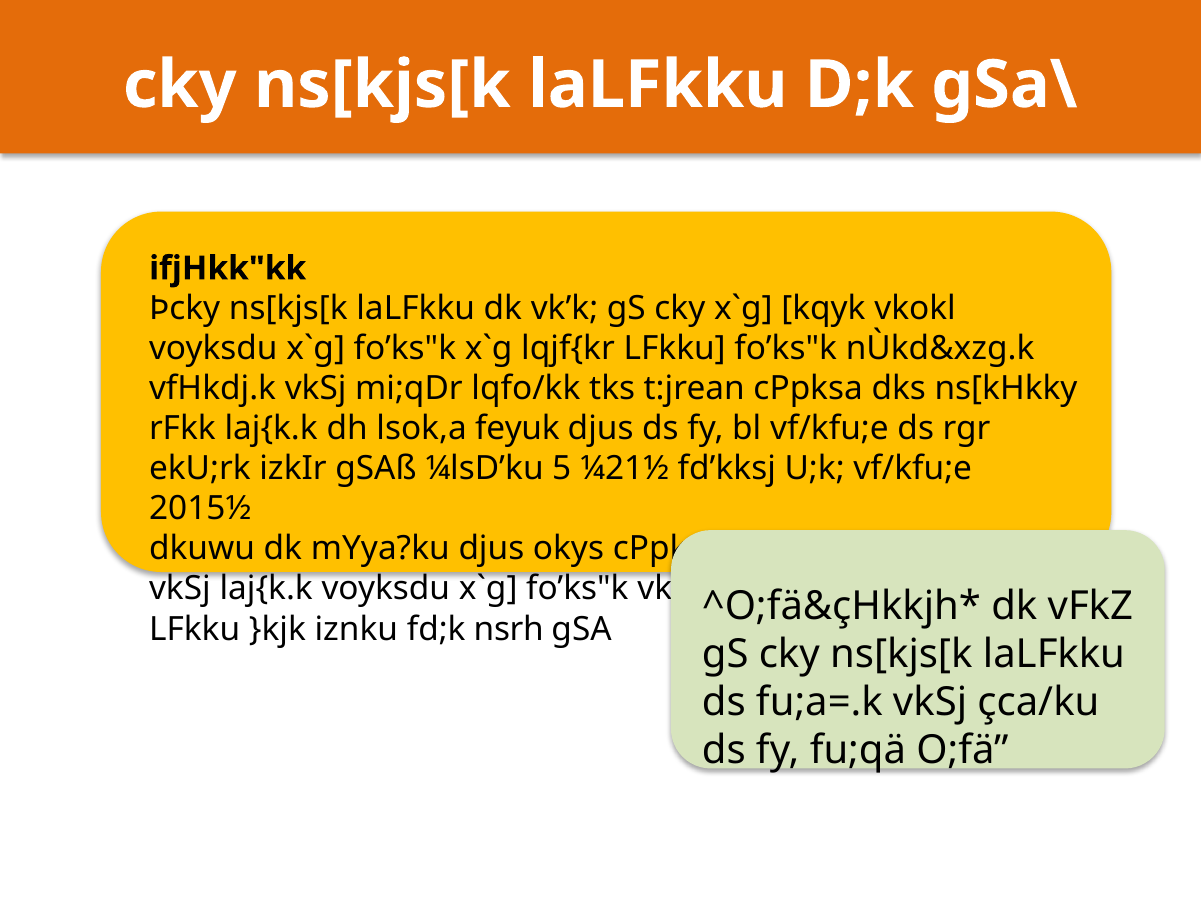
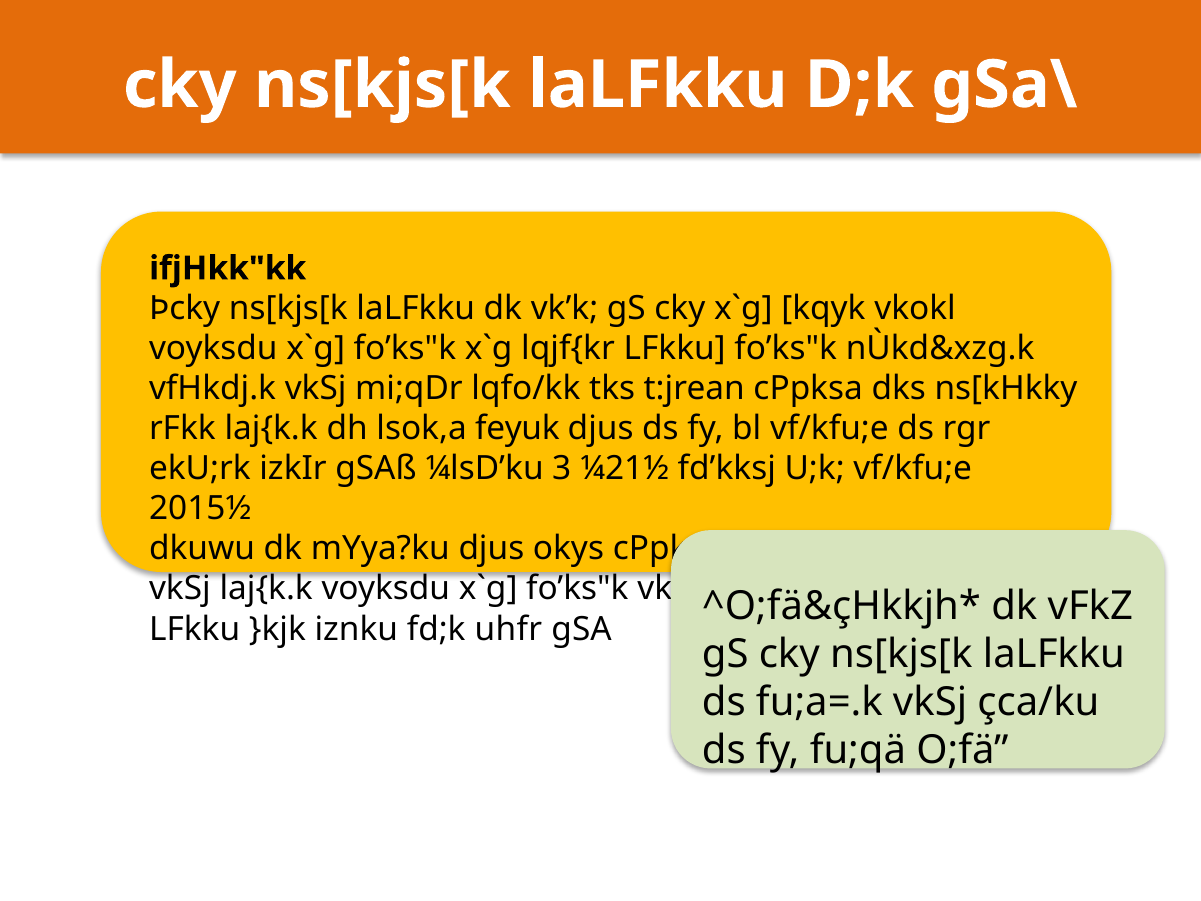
5: 5 -> 3
nsrh: nsrh -> uhfr
